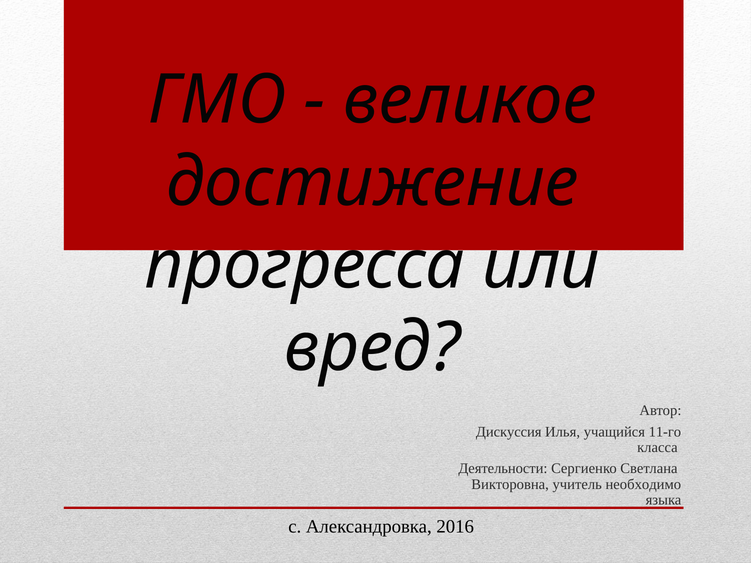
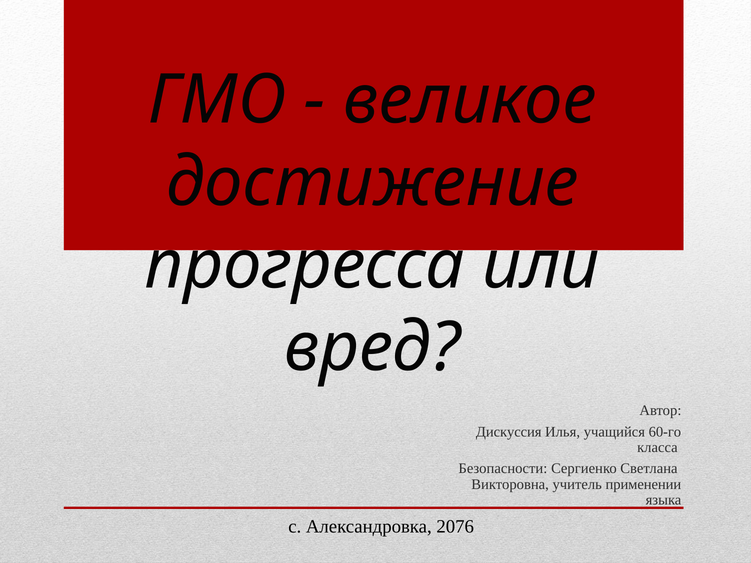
11-го: 11-го -> 60-го
Деятельности: Деятельности -> Безопасности
необходимо: необходимо -> применении
2016: 2016 -> 2076
